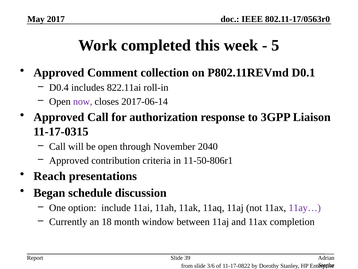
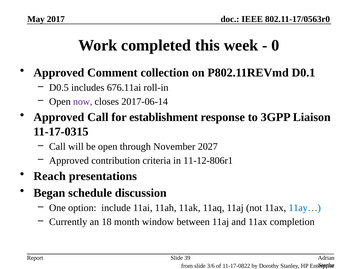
5: 5 -> 0
D0.4: D0.4 -> D0.5
822.11ai: 822.11ai -> 676.11ai
authorization: authorization -> establishment
2040: 2040 -> 2027
11-50-806r1: 11-50-806r1 -> 11-12-806r1
11ay… colour: purple -> blue
